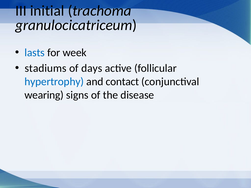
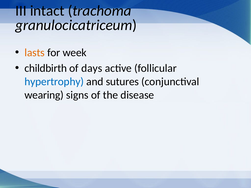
initial: initial -> intact
lasts colour: blue -> orange
stadiums: stadiums -> childbirth
contact: contact -> sutures
